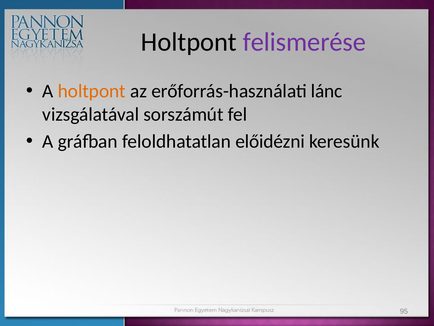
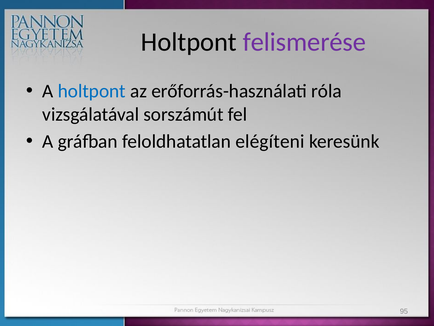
holtpont at (92, 91) colour: orange -> blue
lánc: lánc -> róla
előidézni: előidézni -> elégíteni
